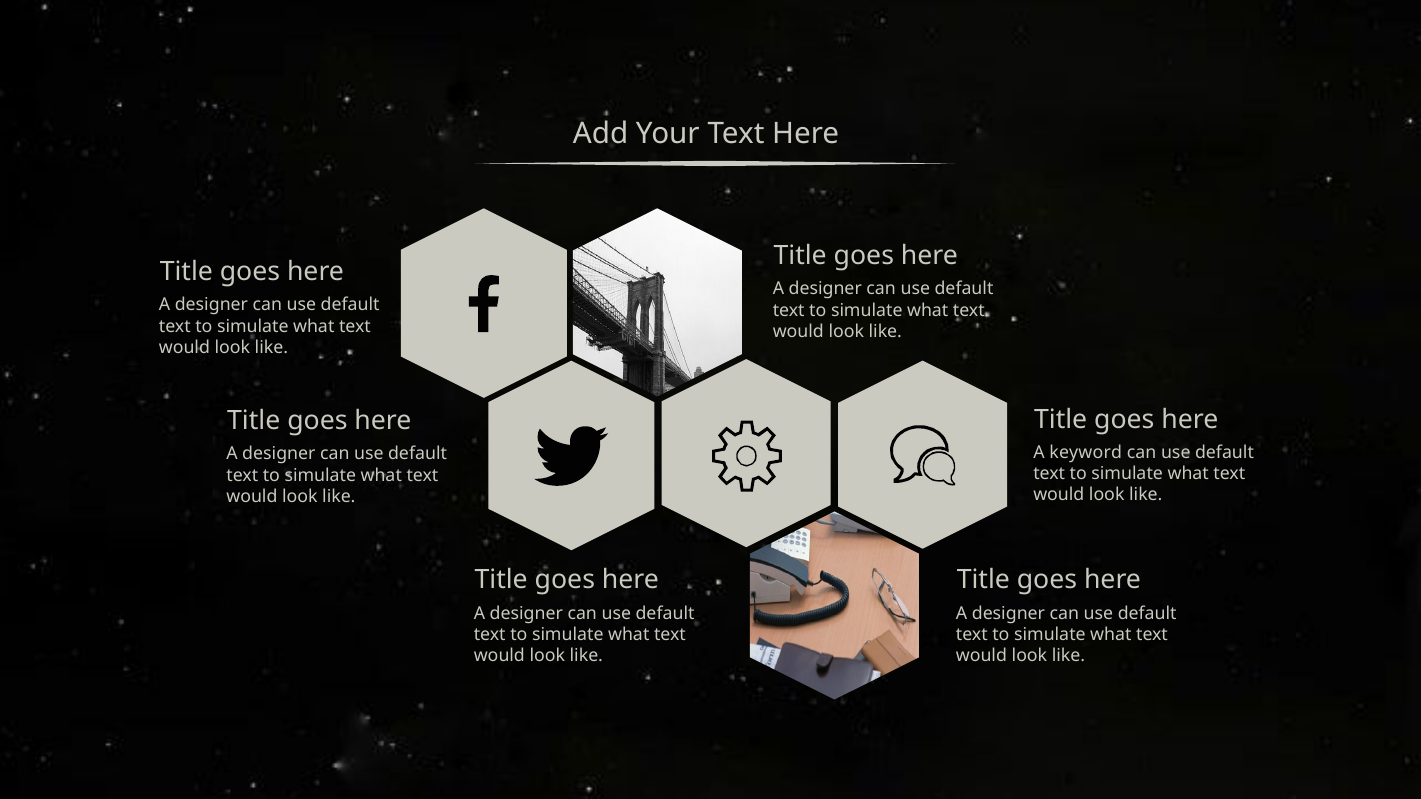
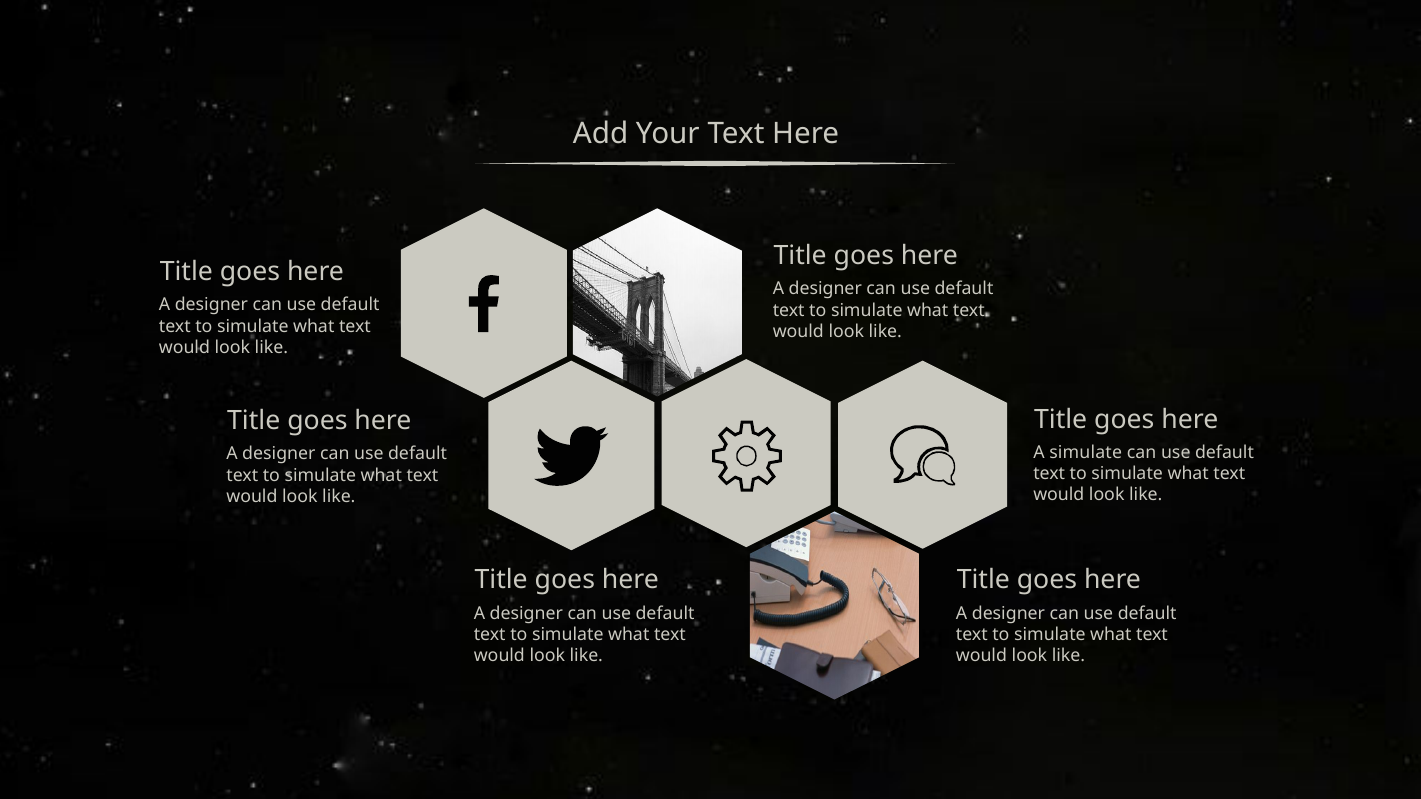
A keyword: keyword -> simulate
